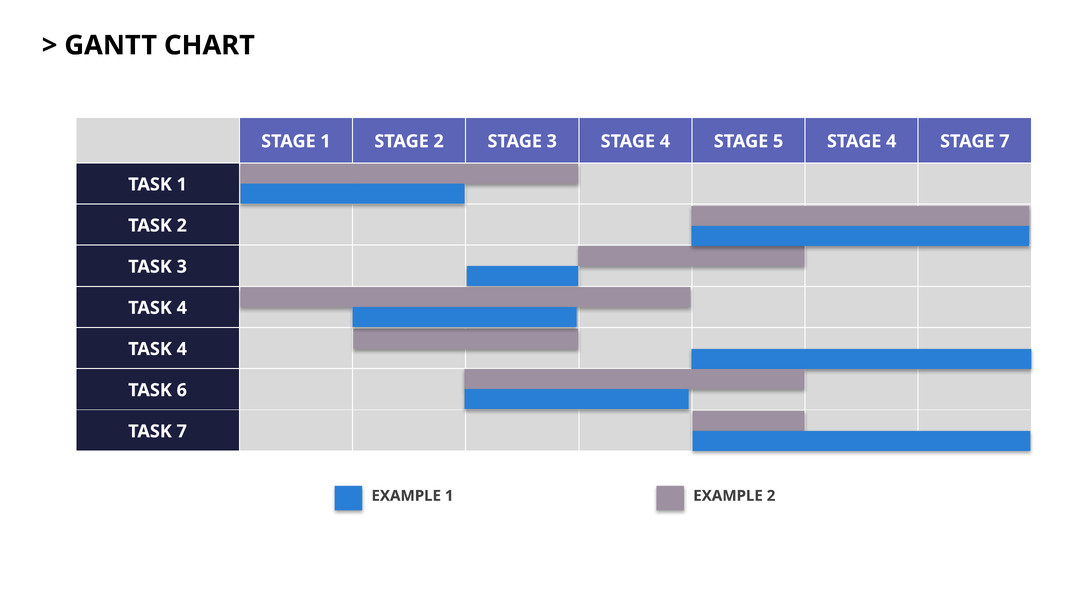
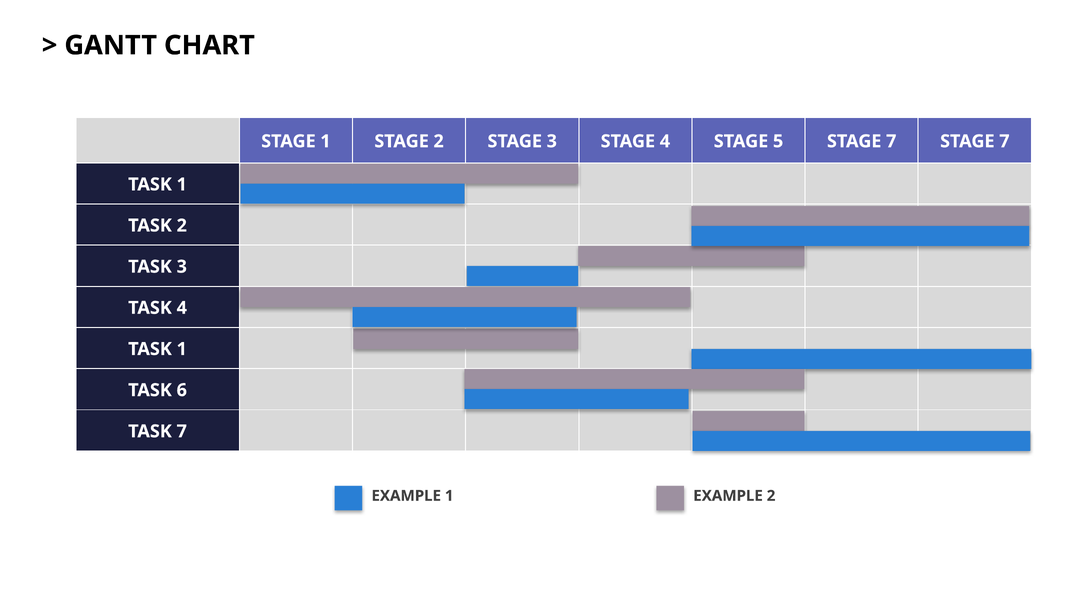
5 STAGE 4: 4 -> 7
4 at (182, 349): 4 -> 1
